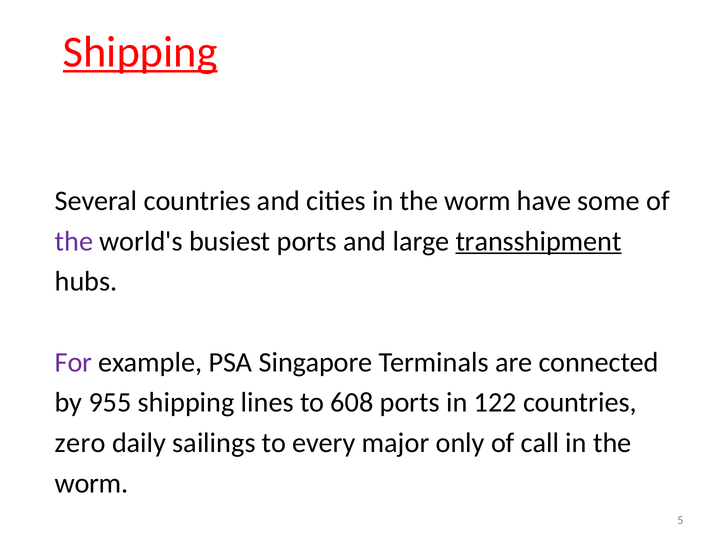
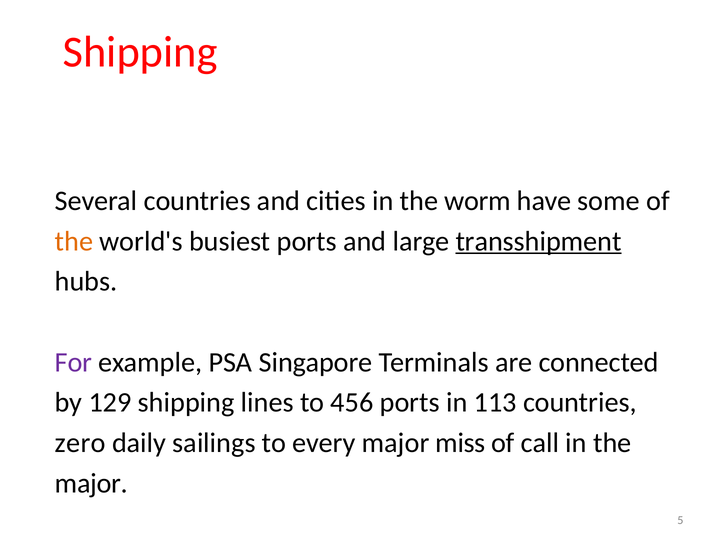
Shipping at (140, 52) underline: present -> none
the at (74, 241) colour: purple -> orange
955: 955 -> 129
608: 608 -> 456
122: 122 -> 113
only: only -> miss
worm at (91, 484): worm -> major
